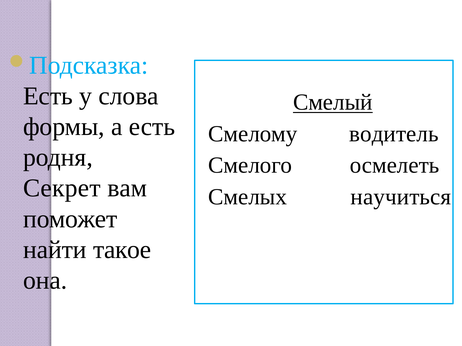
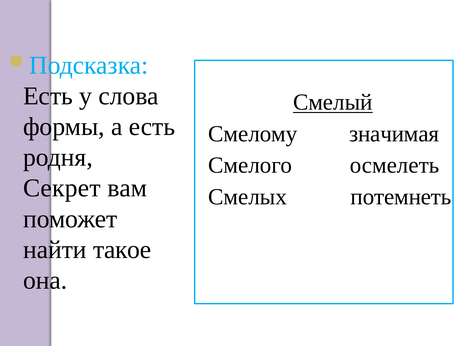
водитель: водитель -> значимая
научиться: научиться -> потемнеть
